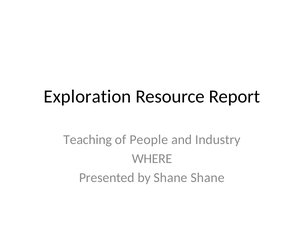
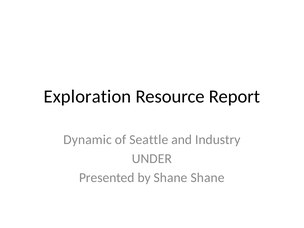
Teaching: Teaching -> Dynamic
People: People -> Seattle
WHERE: WHERE -> UNDER
